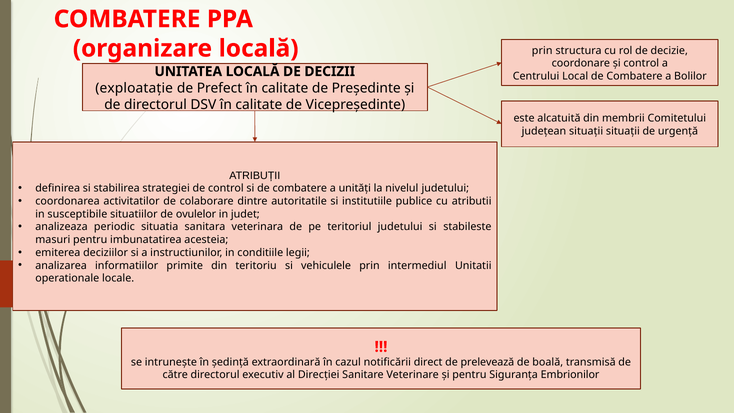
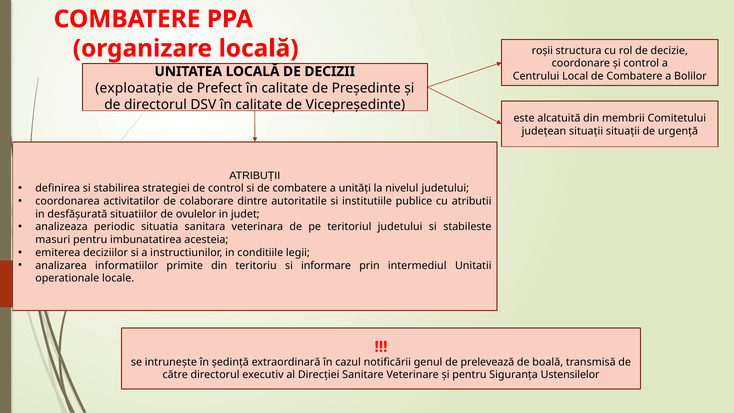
prin at (542, 50): prin -> roșii
susceptibile: susceptibile -> desfășurată
vehiculele: vehiculele -> informare
direct: direct -> genul
Embrionilor: Embrionilor -> Ustensilelor
